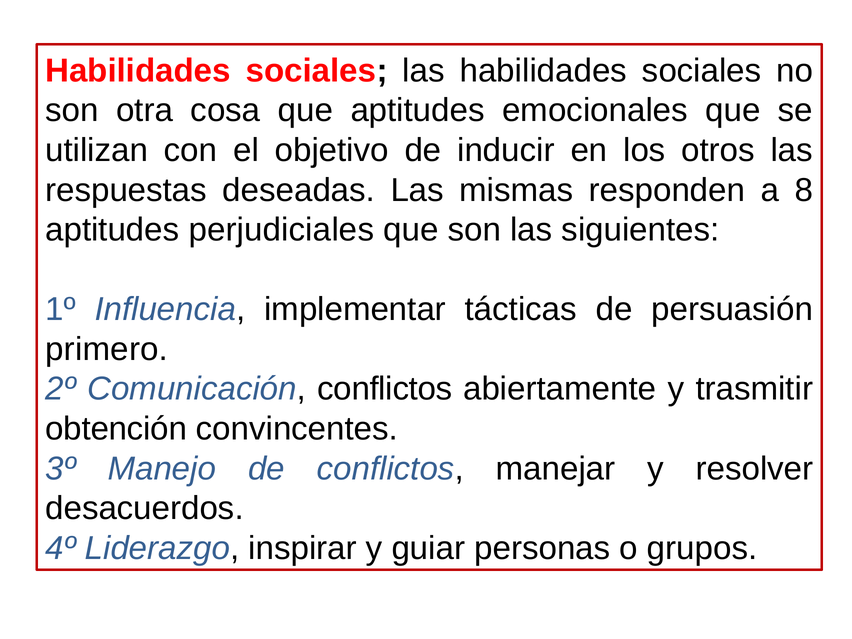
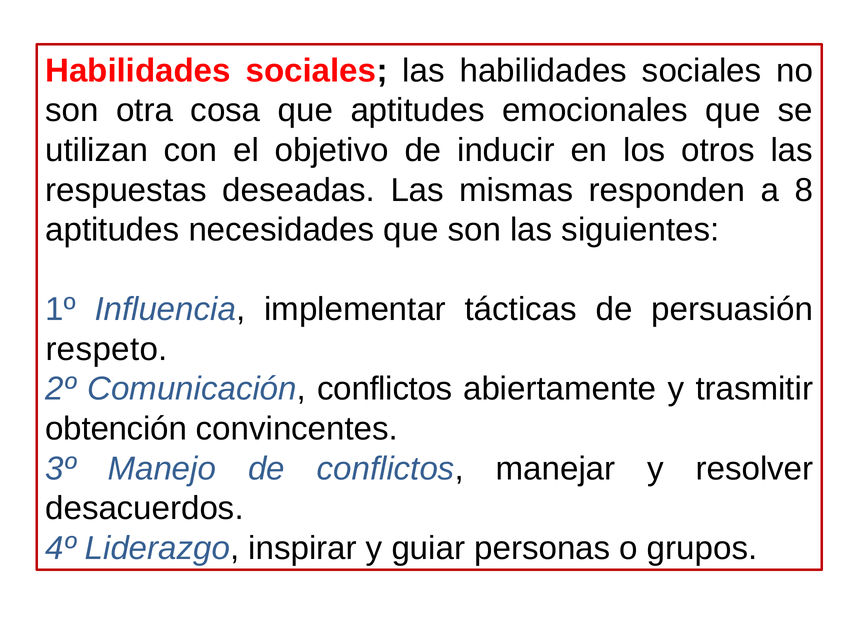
perjudiciales: perjudiciales -> necesidades
primero: primero -> respeto
